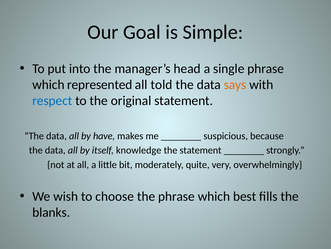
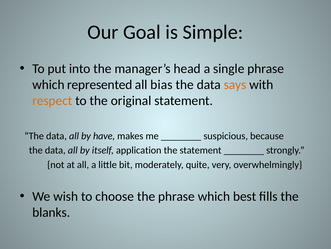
told: told -> bias
respect colour: blue -> orange
knowledge: knowledge -> application
